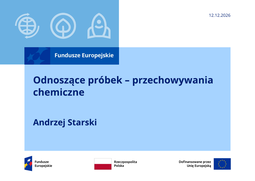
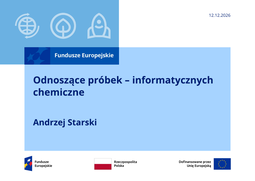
przechowywania: przechowywania -> informatycznych
